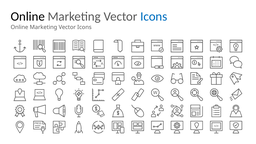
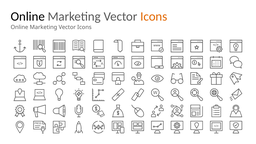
Icons at (154, 16) colour: blue -> orange
